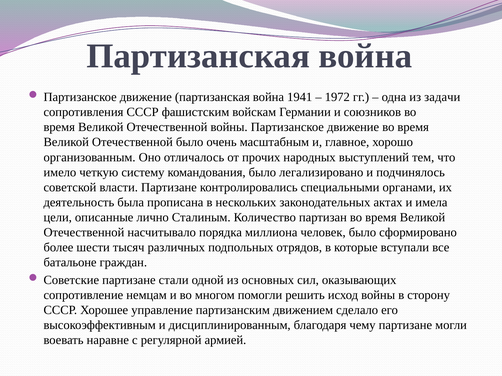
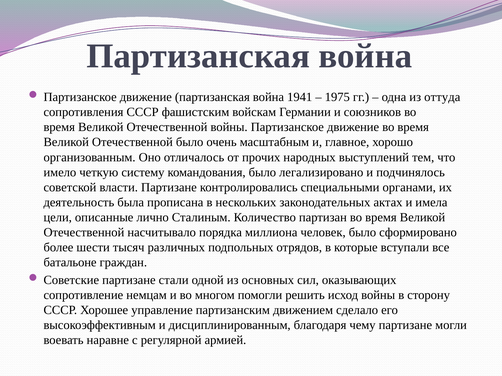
1972: 1972 -> 1975
задачи: задачи -> оттуда
